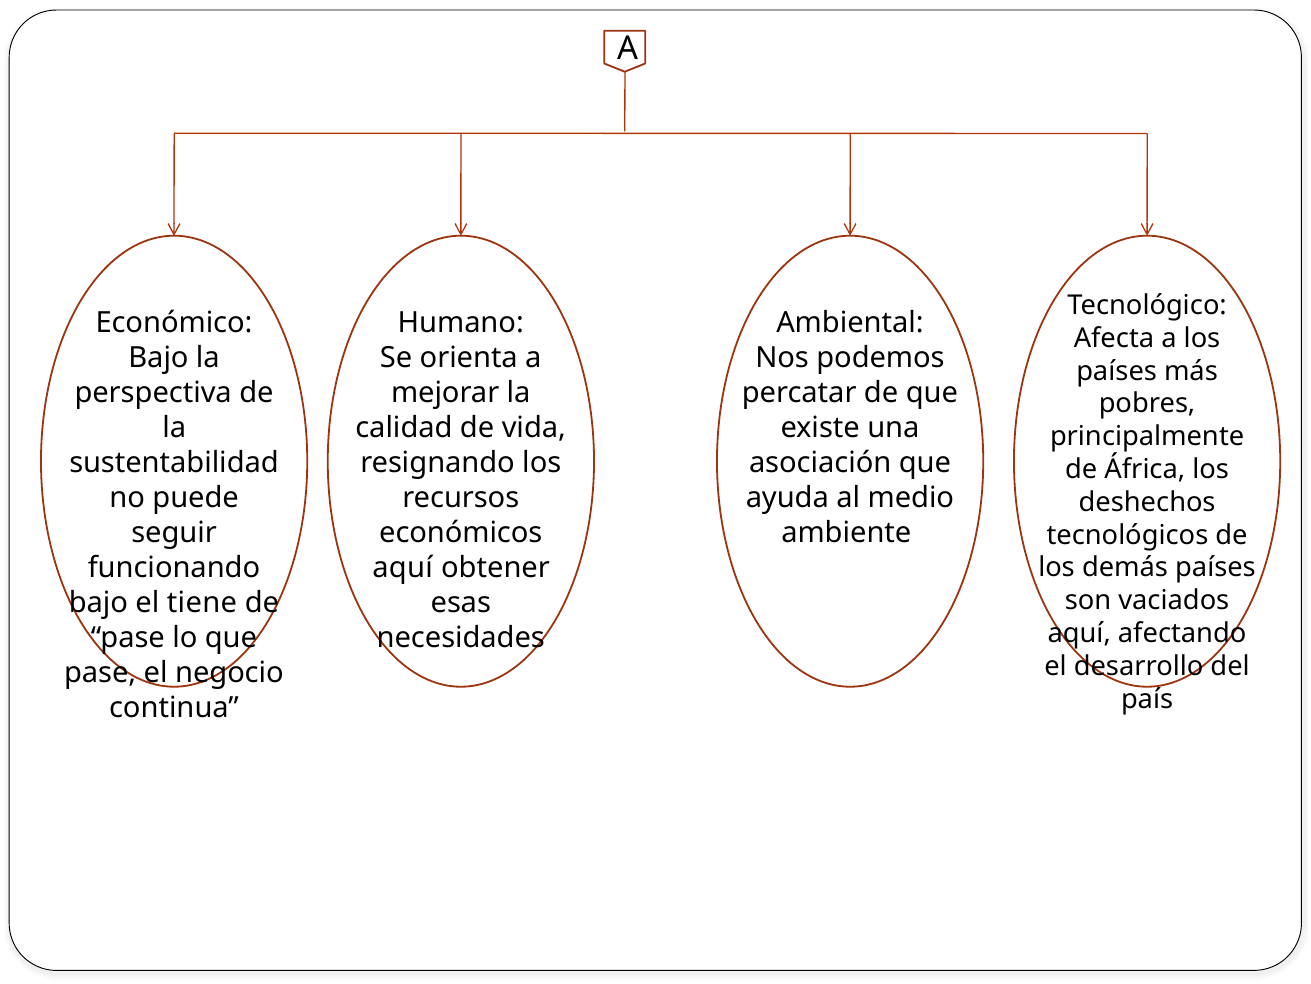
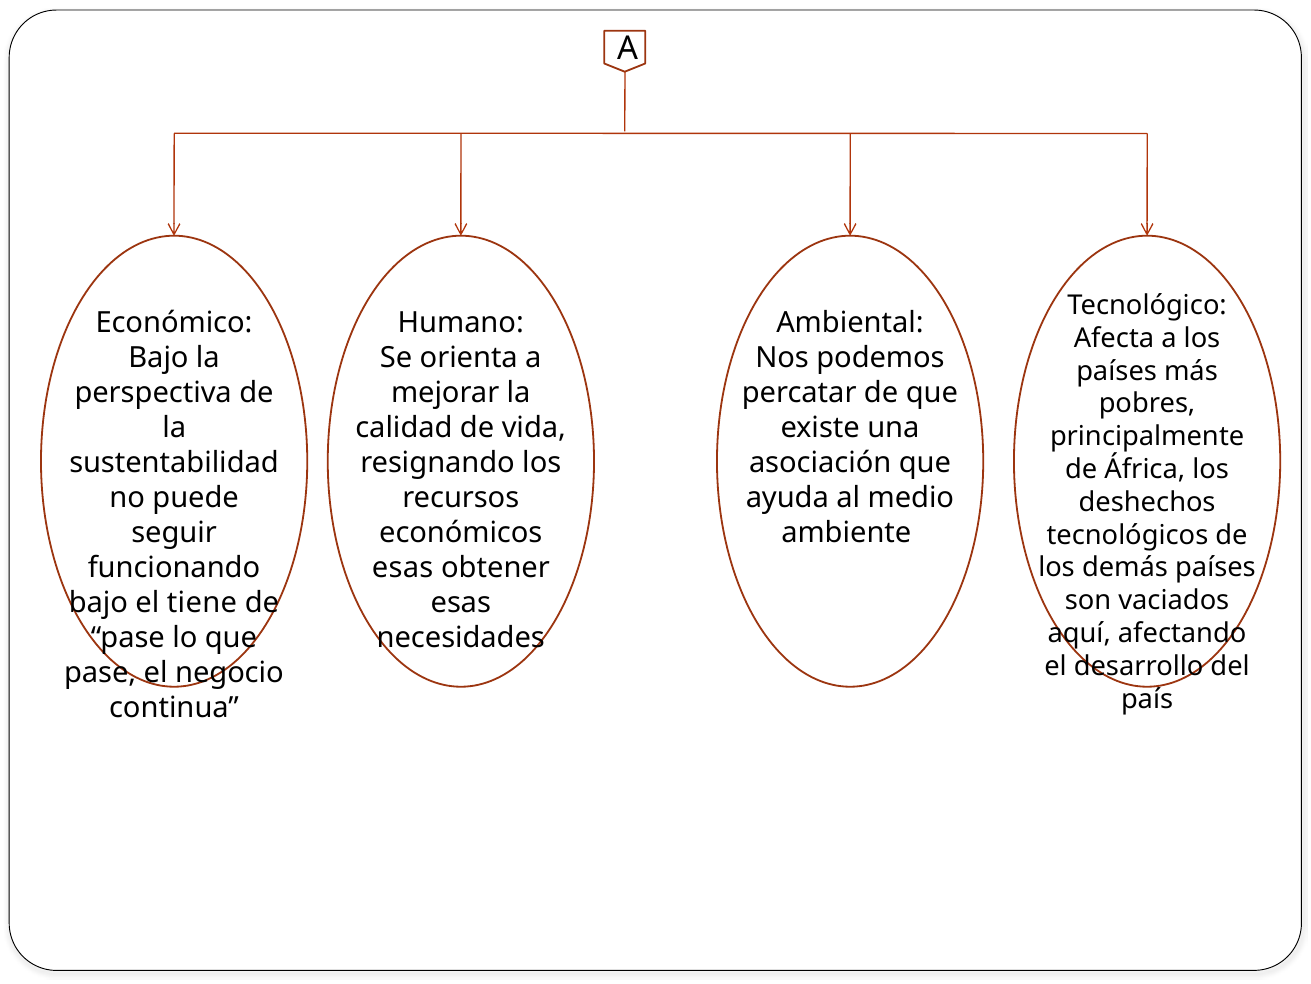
aquí at (403, 568): aquí -> esas
